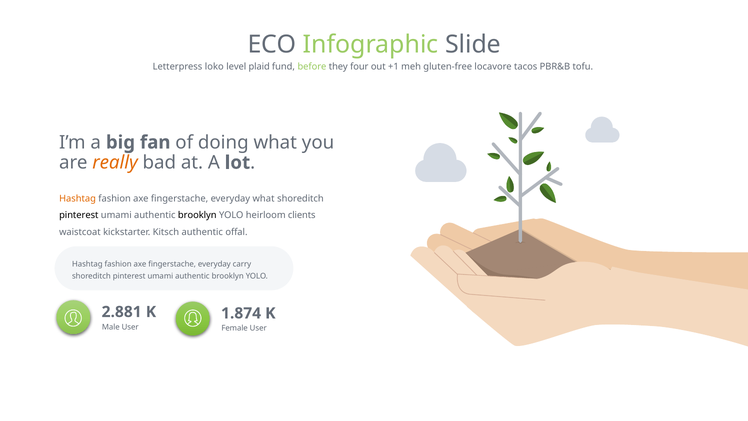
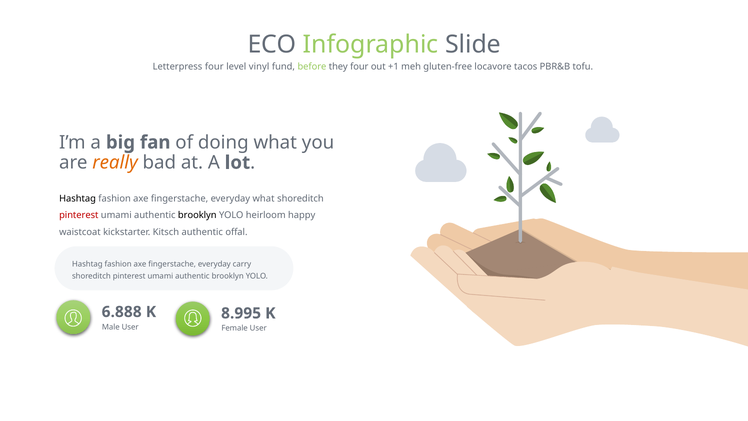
Letterpress loko: loko -> four
plaid: plaid -> vinyl
Hashtag at (78, 198) colour: orange -> black
pinterest at (79, 215) colour: black -> red
clients: clients -> happy
2.881: 2.881 -> 6.888
1.874: 1.874 -> 8.995
